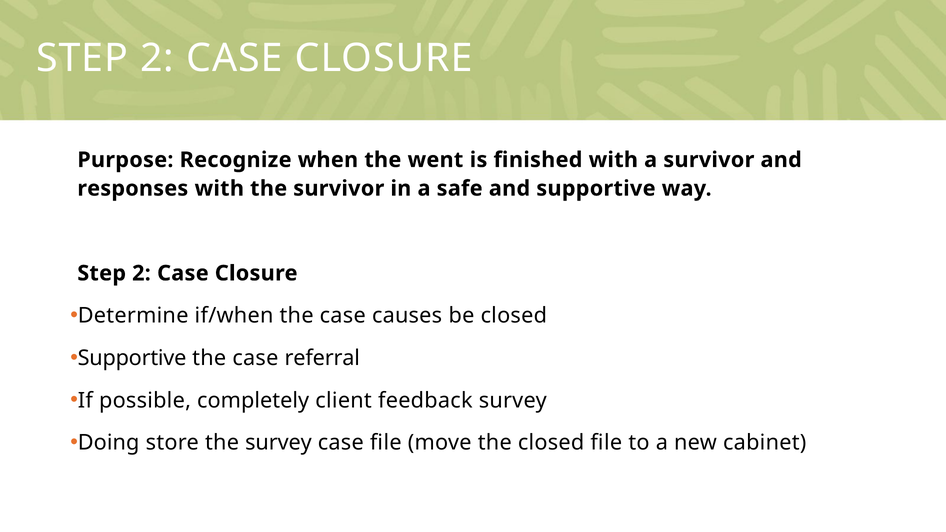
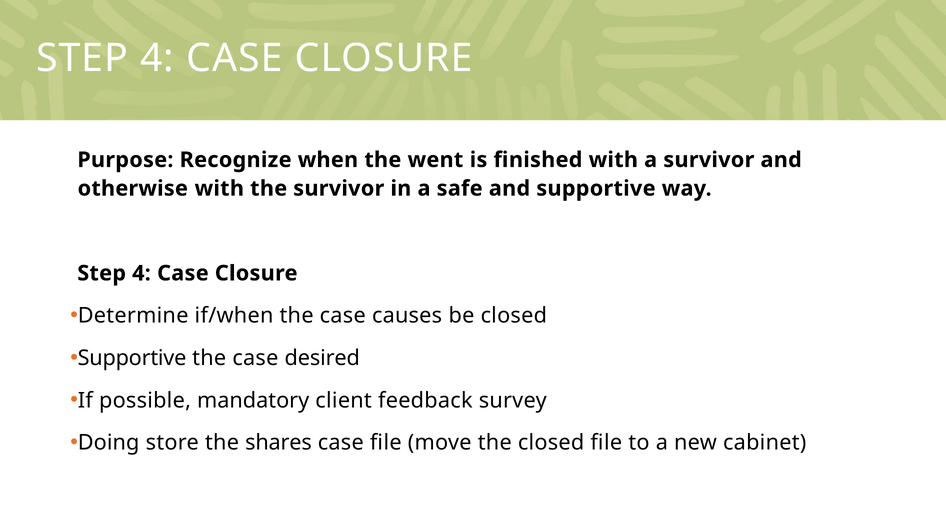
2 at (157, 58): 2 -> 4
responses: responses -> otherwise
2 at (141, 273): 2 -> 4
referral: referral -> desired
completely: completely -> mandatory
the survey: survey -> shares
